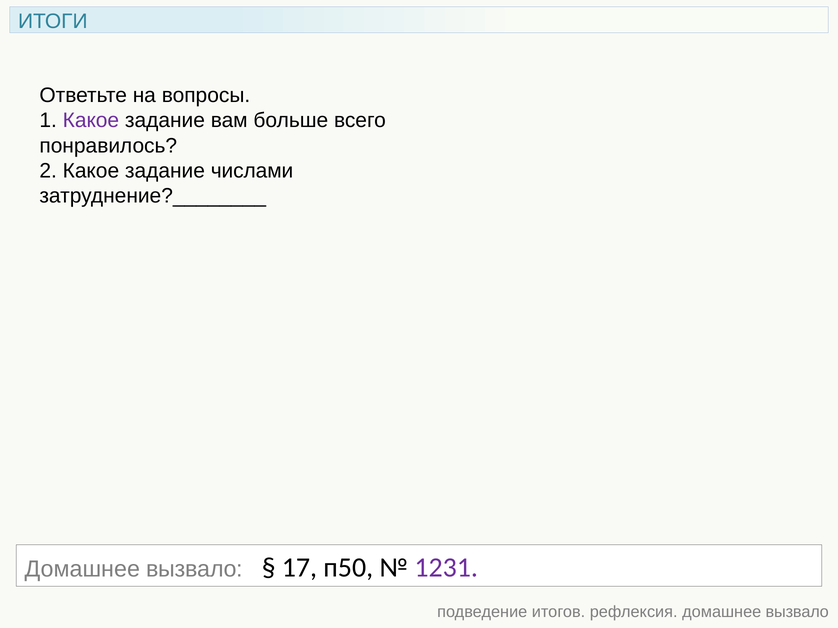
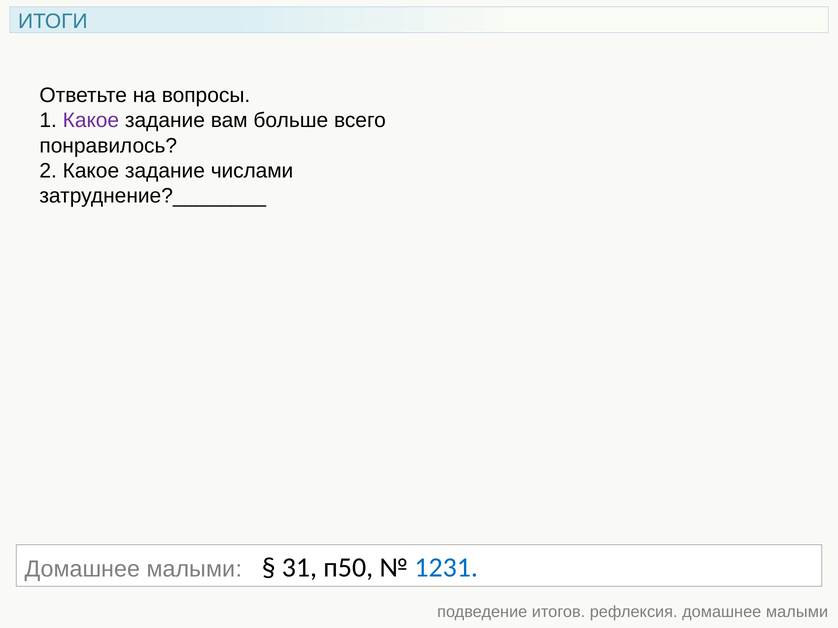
вызвало at (194, 570): вызвало -> малыми
17: 17 -> 31
1231 colour: purple -> blue
рефлексия домашнее вызвало: вызвало -> малыми
